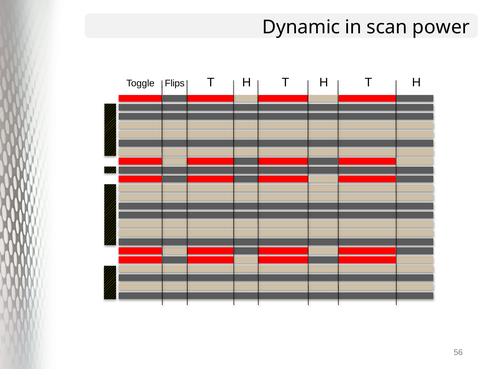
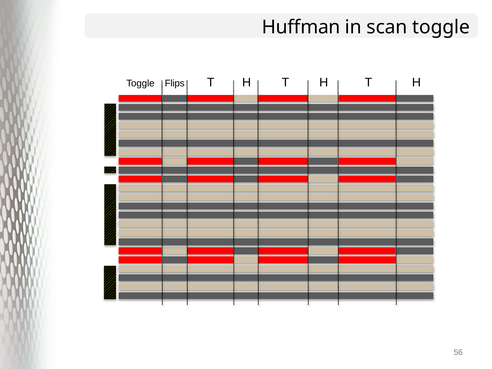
Dynamic: Dynamic -> Huffman
scan power: power -> toggle
